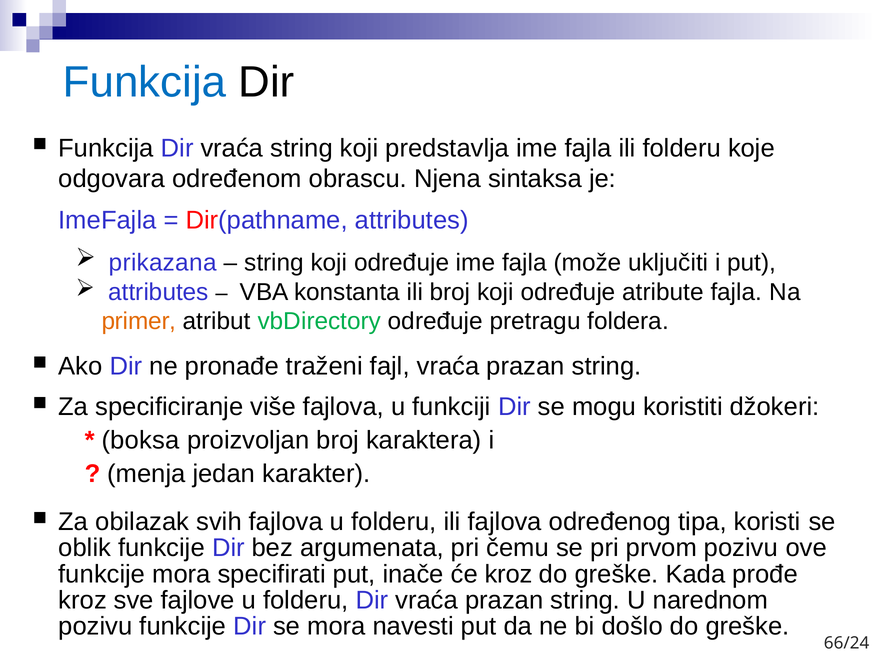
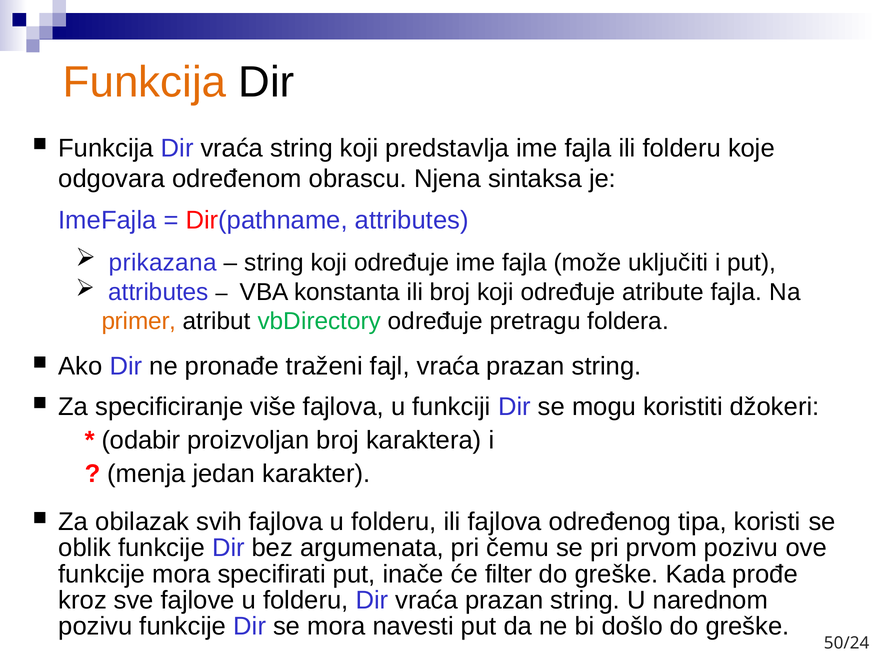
Funkcija at (145, 82) colour: blue -> orange
boksa: boksa -> odabir
će kroz: kroz -> filter
66/24: 66/24 -> 50/24
